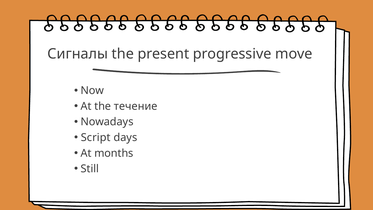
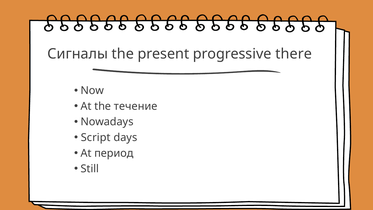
move: move -> there
months: months -> период
